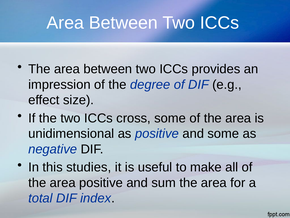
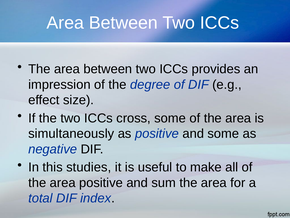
unidimensional: unidimensional -> simultaneously
